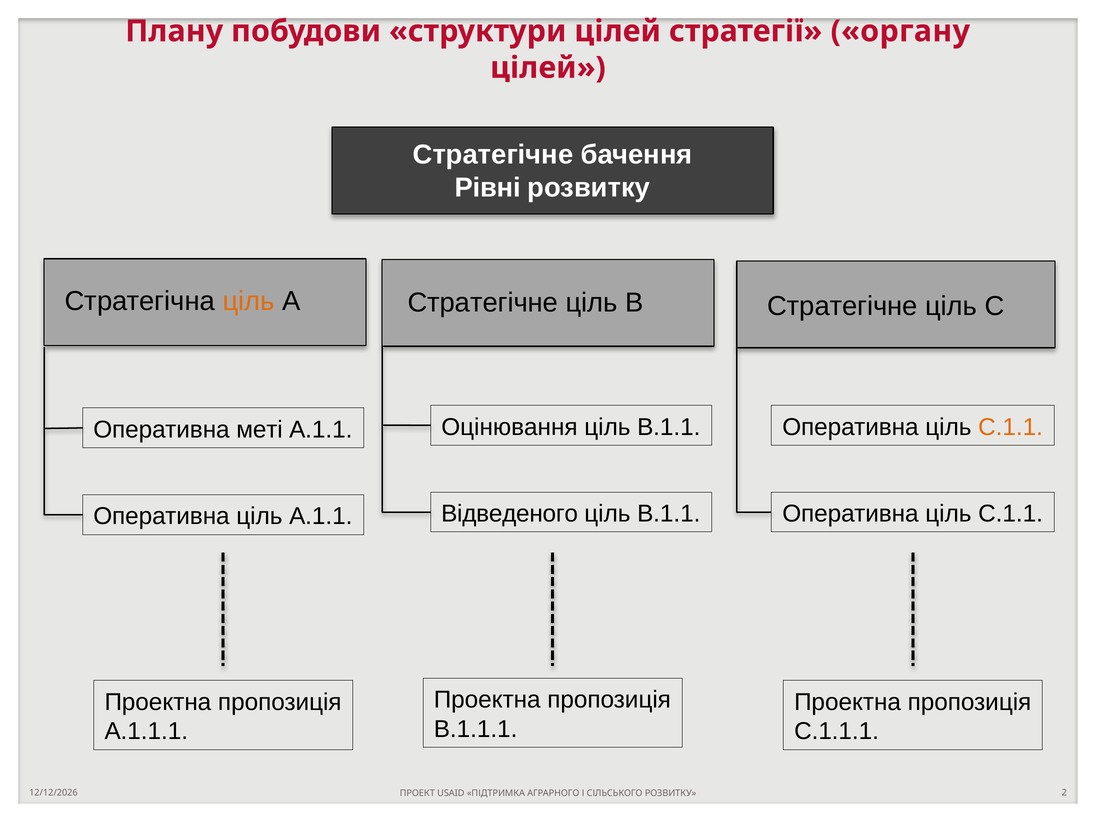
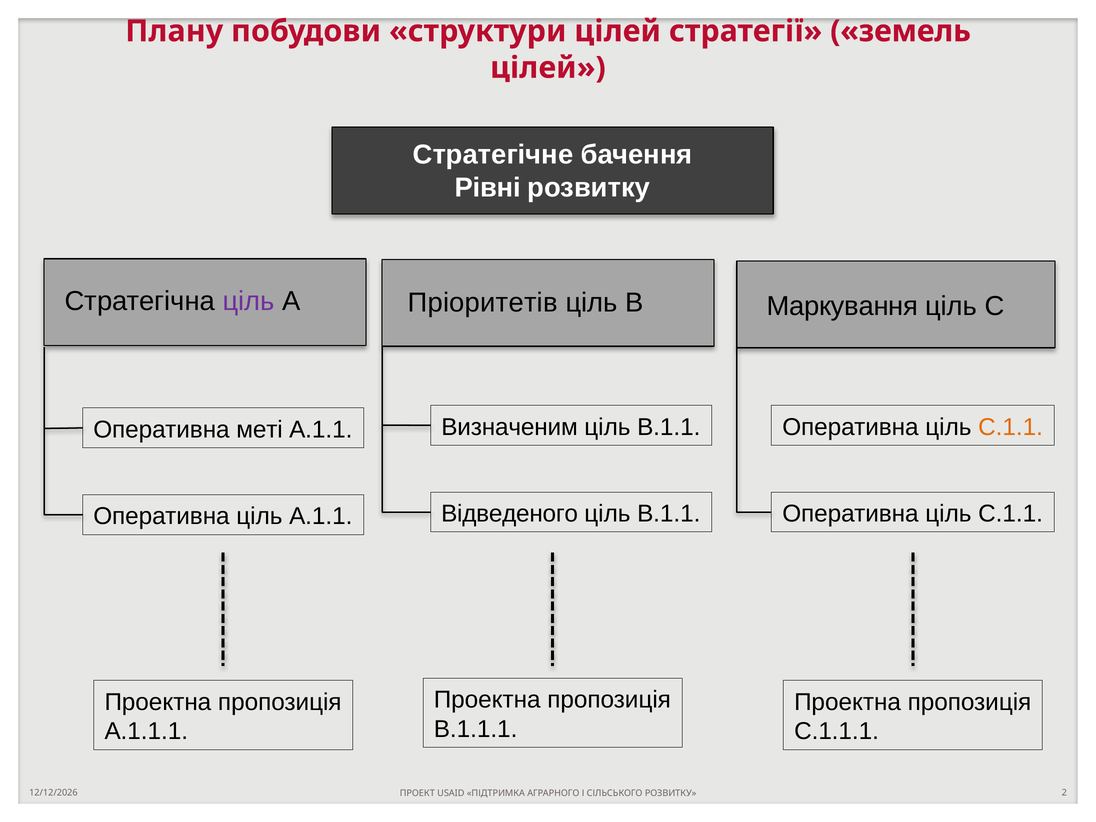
органу: органу -> земель
ціль at (249, 301) colour: orange -> purple
А Стратегічне: Стратегічне -> Пріоритетів
В Стратегічне: Стратегічне -> Маркування
Оцінювання: Оцінювання -> Визначеним
